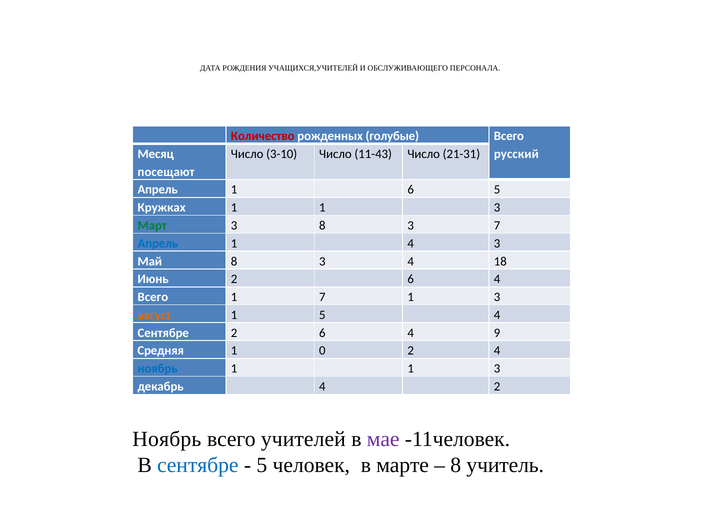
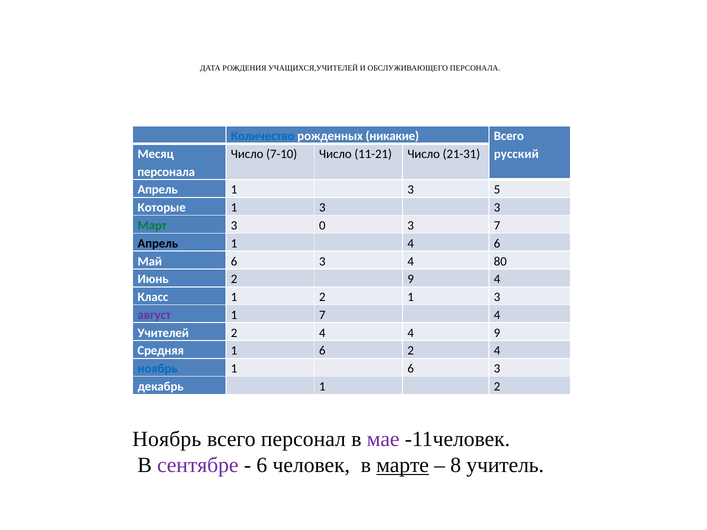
Количество colour: red -> blue
голубые: голубые -> никакие
3-10: 3-10 -> 7-10
11-43: 11-43 -> 11-21
посещают at (166, 172): посещают -> персонала
6 at (411, 190): 6 -> 3
Кружках: Кружках -> Которые
1 at (322, 208): 1 -> 3
3 8: 8 -> 0
Апрель at (158, 244) colour: blue -> black
4 3: 3 -> 6
Май 8: 8 -> 6
18: 18 -> 80
Июнь 2 6: 6 -> 9
Всего at (153, 297): Всего -> Класс
7 at (322, 297): 7 -> 2
август colour: orange -> purple
1 5: 5 -> 7
Сентябре at (163, 333): Сентябре -> Учителей
6 at (322, 333): 6 -> 4
0 at (322, 351): 0 -> 6
1 at (411, 369): 1 -> 6
декабрь 4: 4 -> 1
учителей: учителей -> персонал
сентябре at (198, 465) colour: blue -> purple
5 at (262, 465): 5 -> 6
марте underline: none -> present
